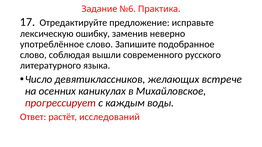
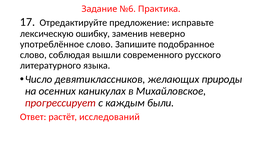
встрече: встрече -> природы
воды: воды -> были
